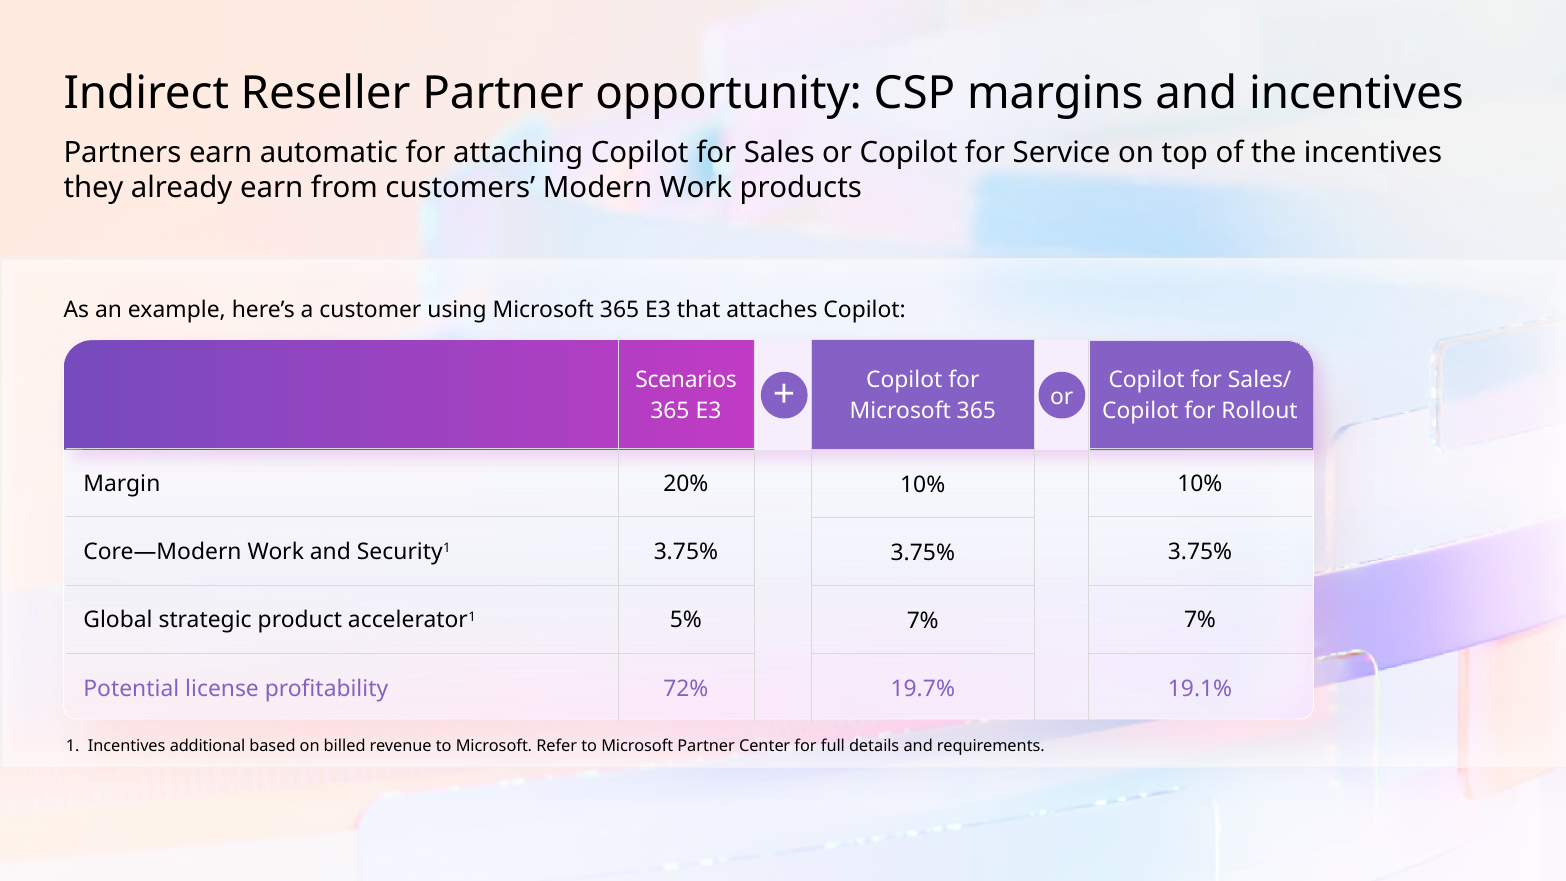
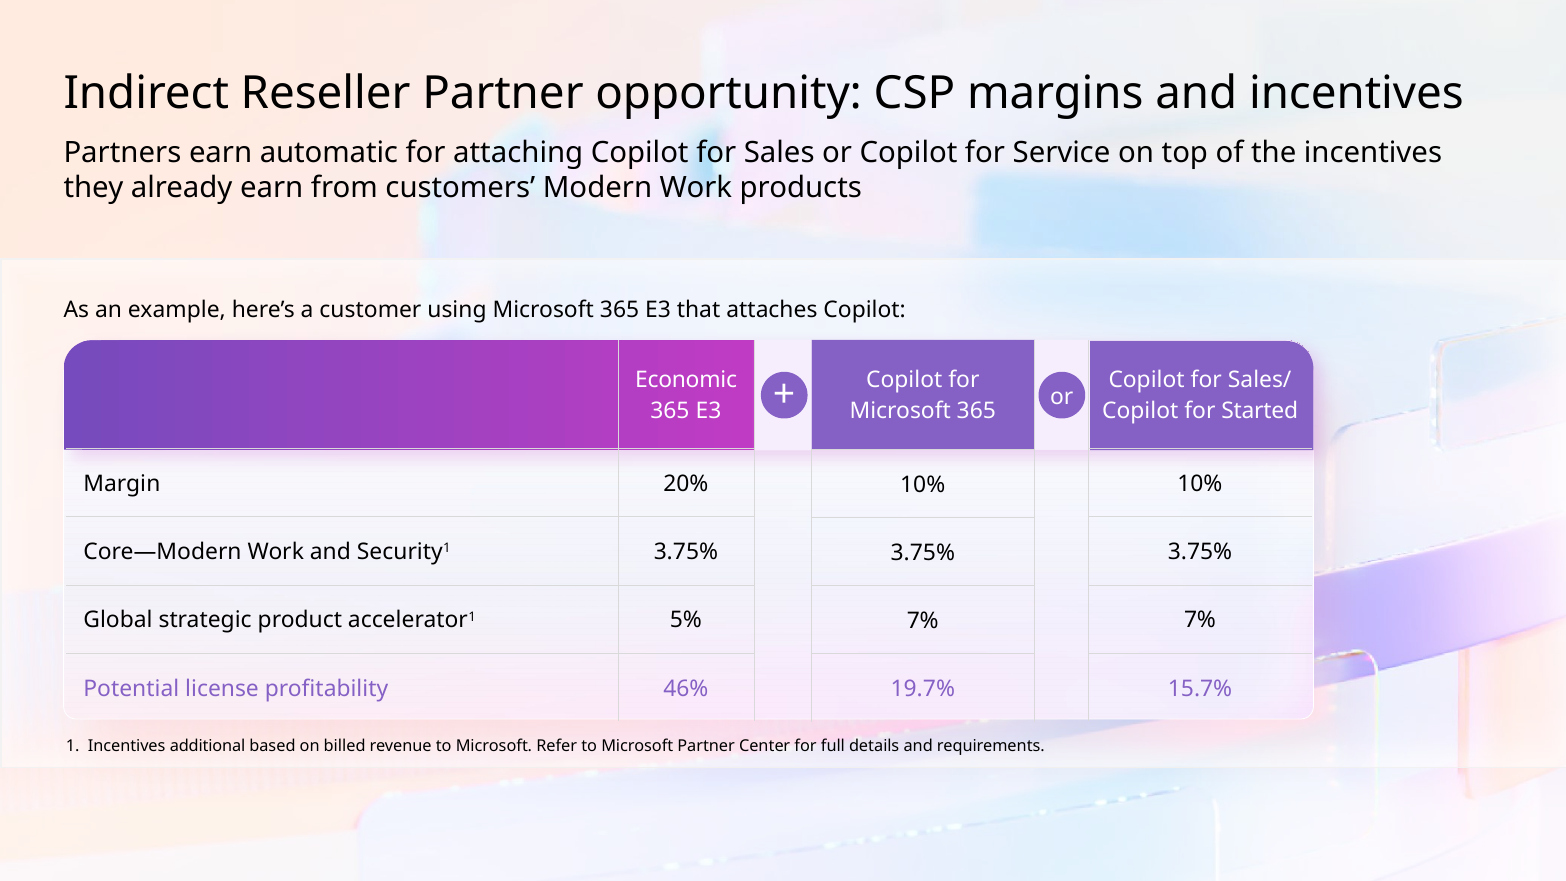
Scenarios: Scenarios -> Economic
Rollout: Rollout -> Started
72%: 72% -> 46%
19.1%: 19.1% -> 15.7%
